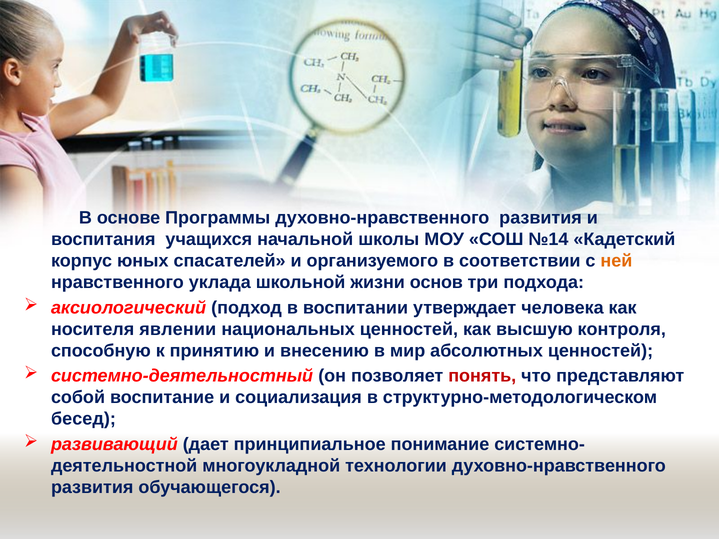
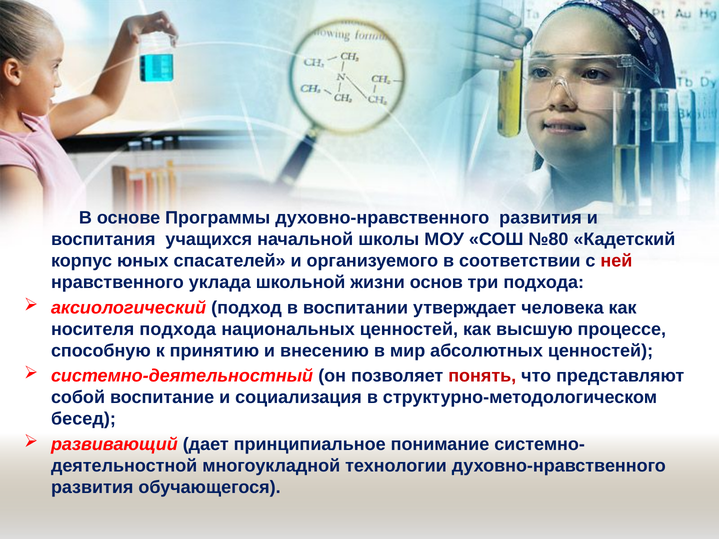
№14: №14 -> №80
ней colour: orange -> red
носителя явлении: явлении -> подхода
контроля: контроля -> процессе
